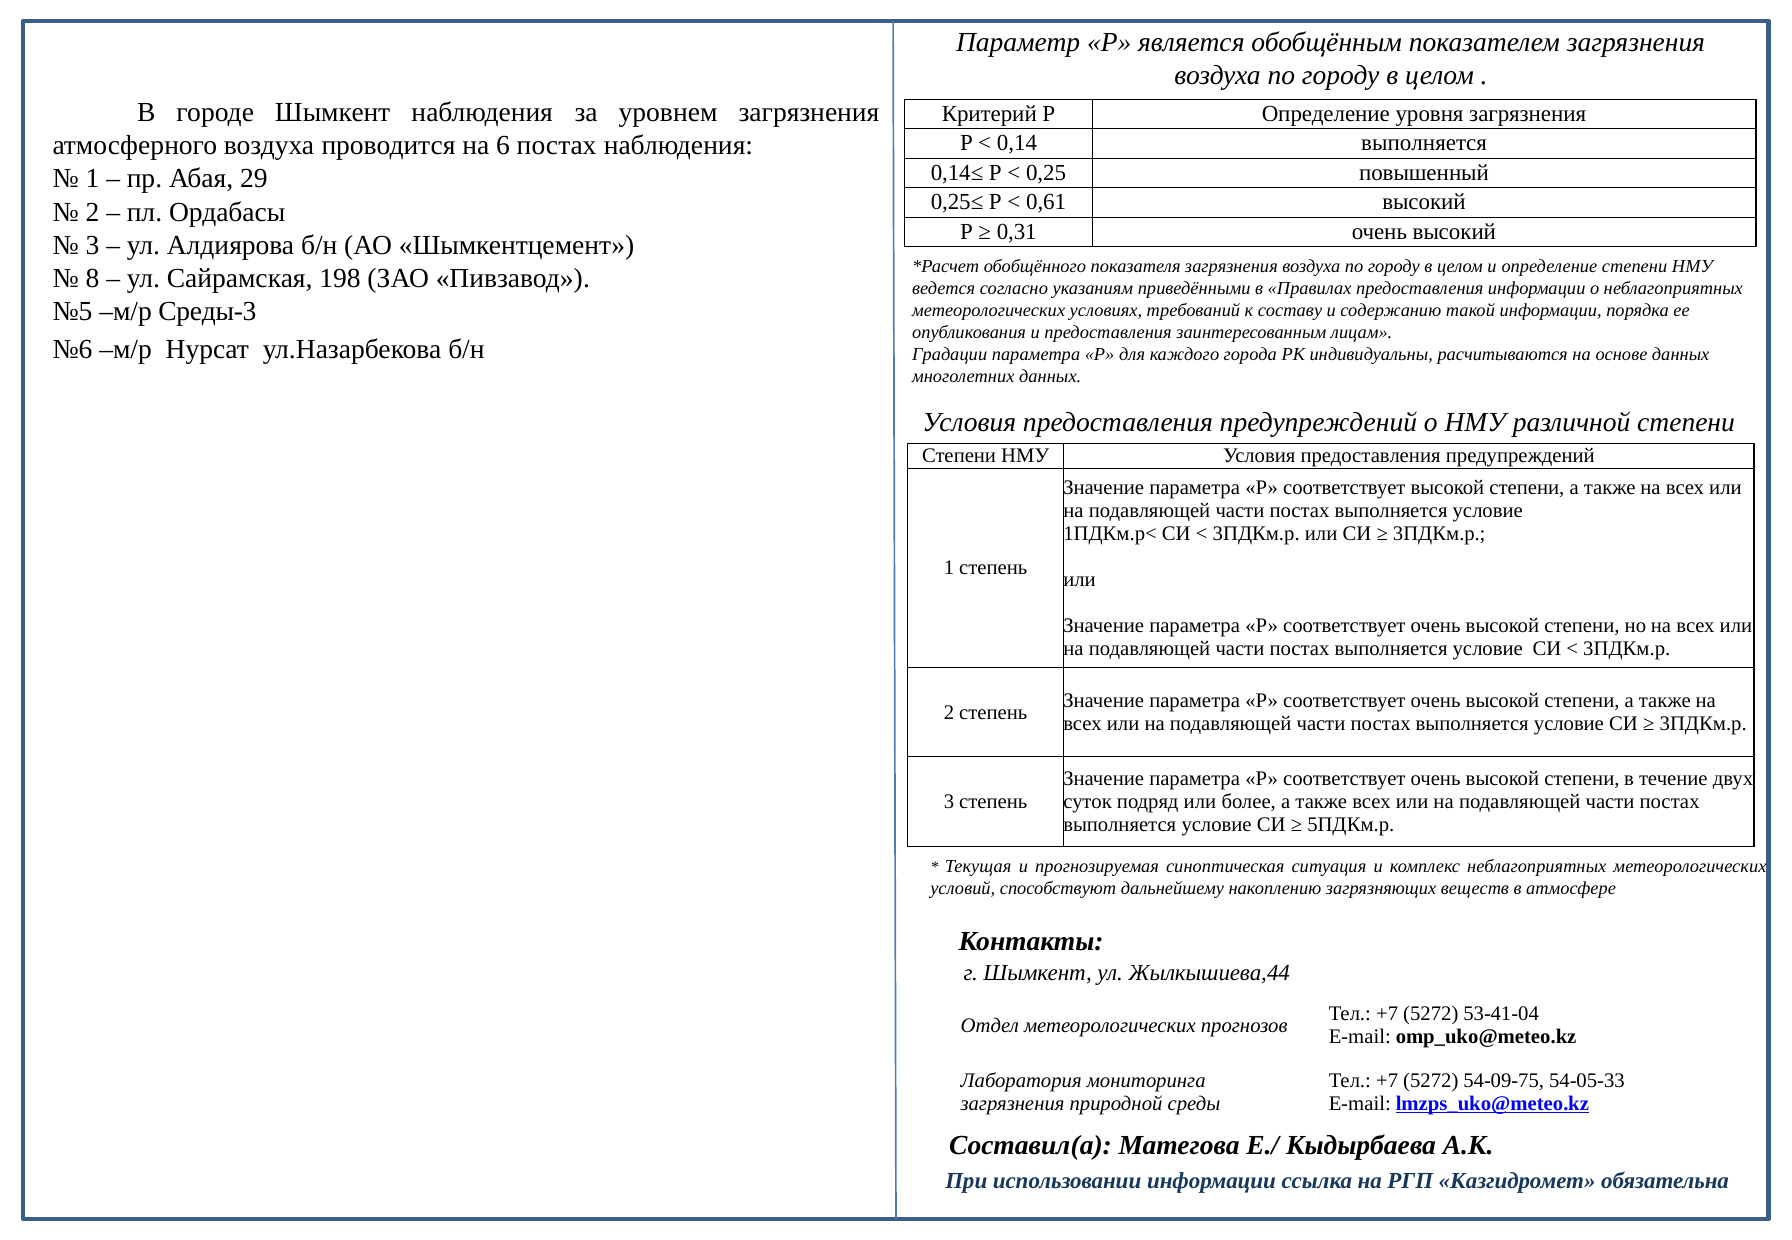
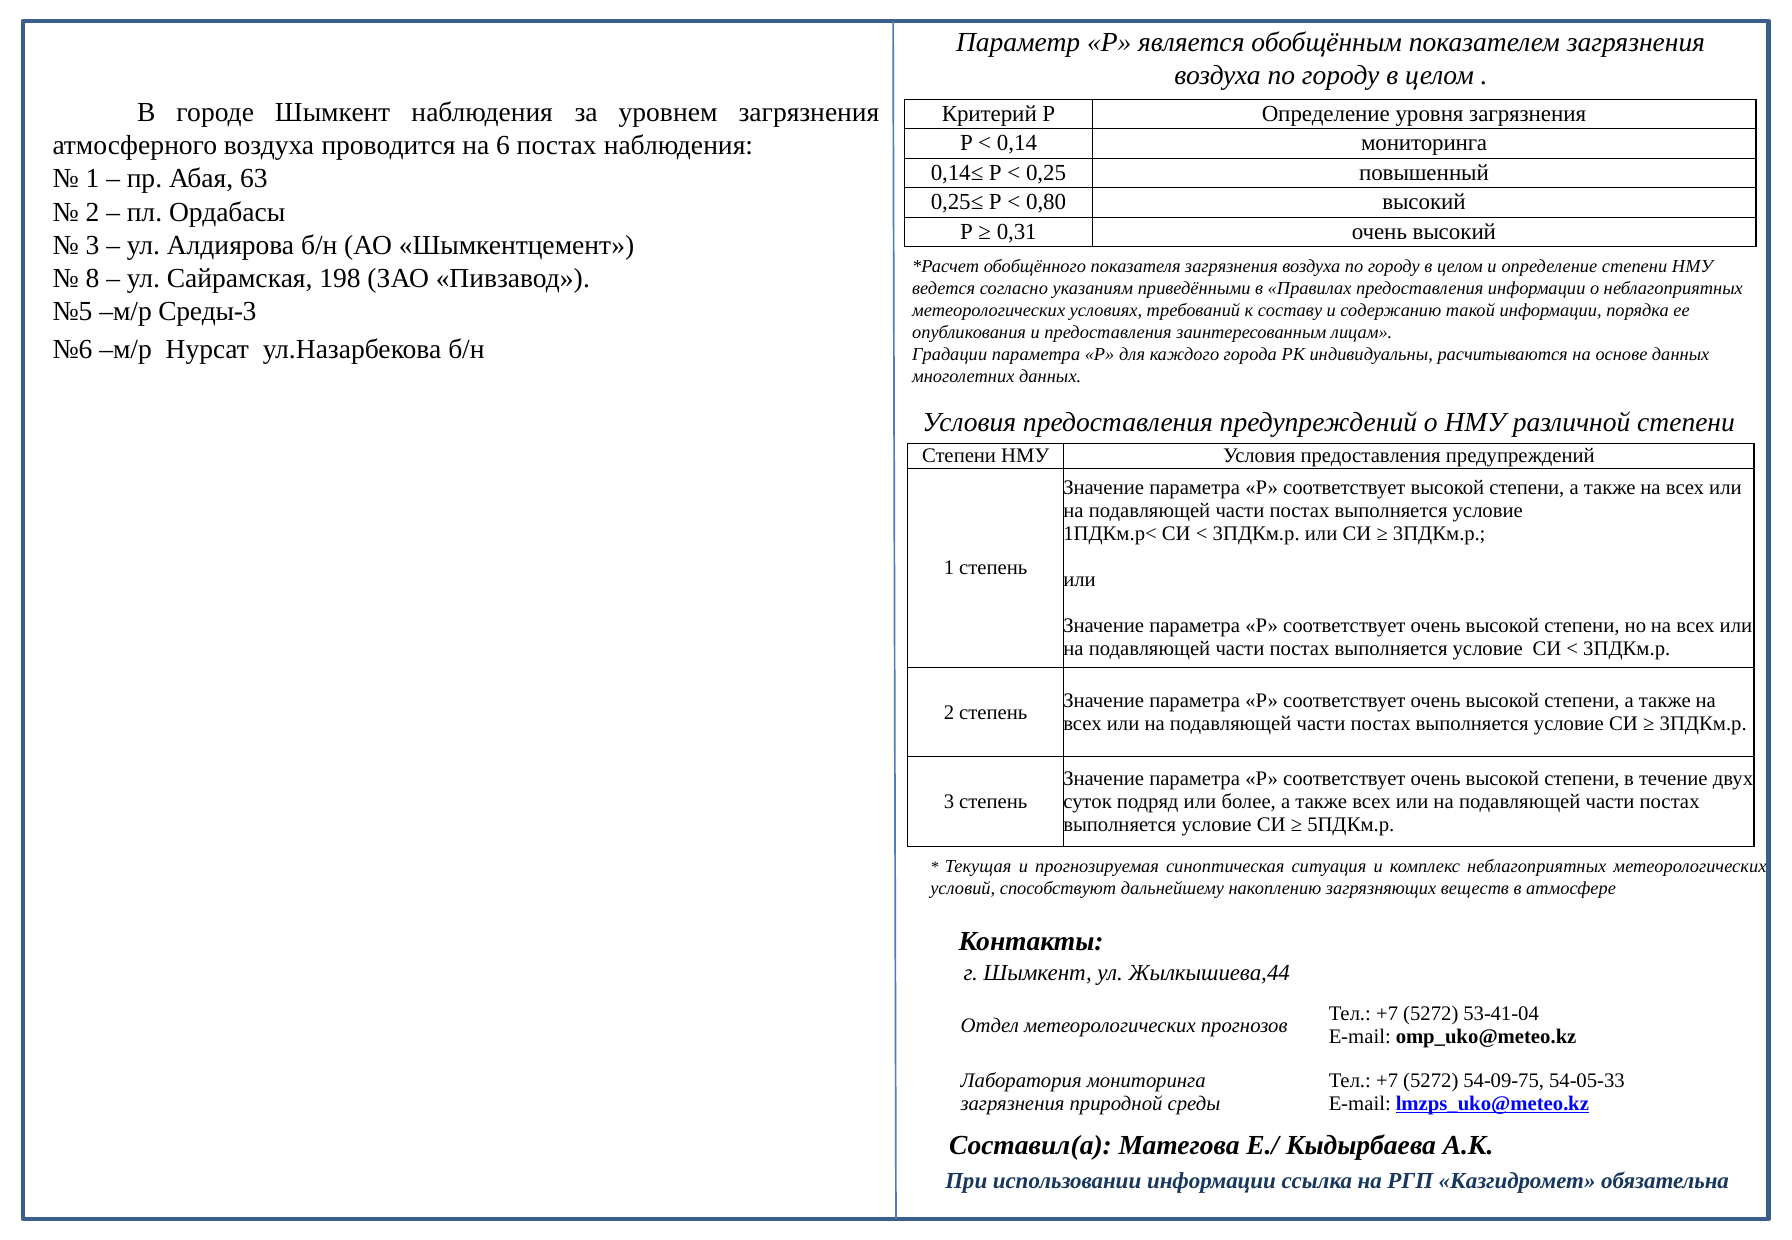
0,14 выполняется: выполняется -> мониторинга
29: 29 -> 63
0,61: 0,61 -> 0,80
